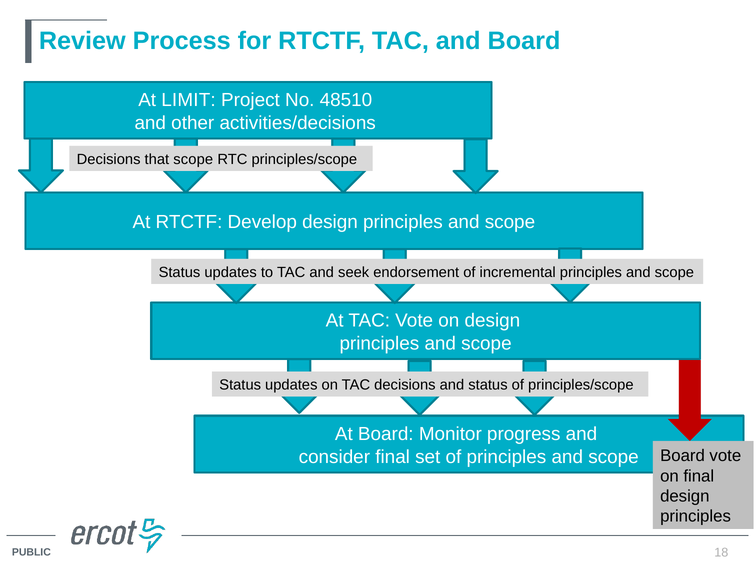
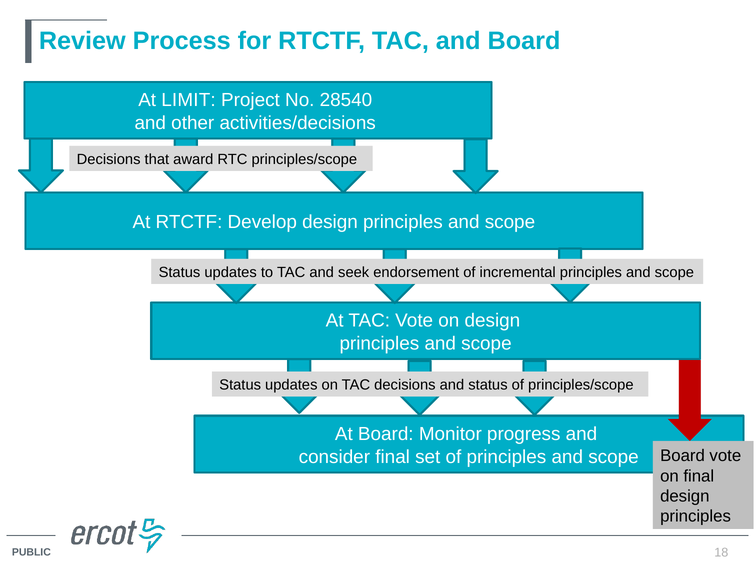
48510: 48510 -> 28540
that scope: scope -> award
